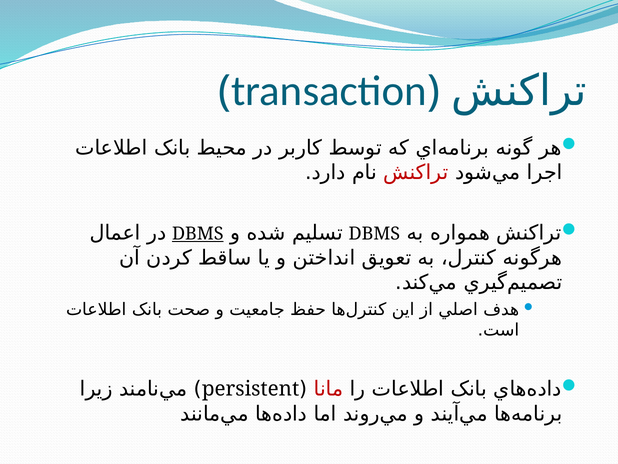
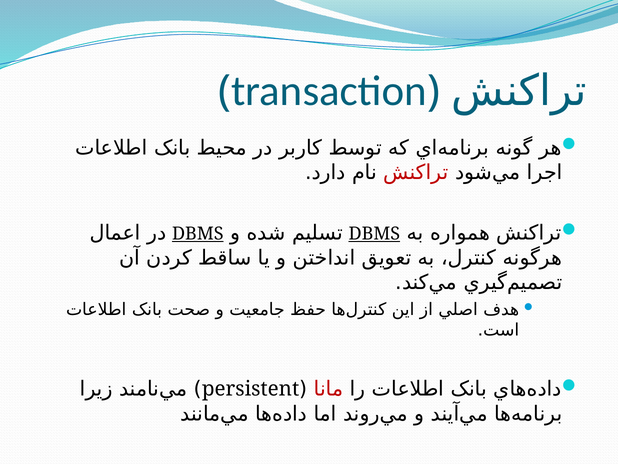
DBMS at (374, 234) underline: none -> present
